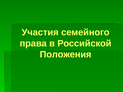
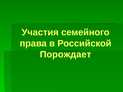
Положения: Положения -> Порождает
